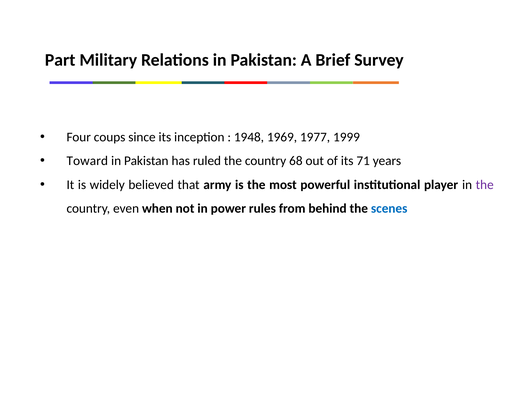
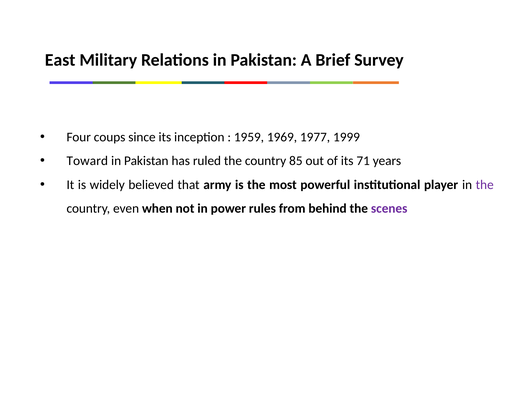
Part: Part -> East
1948: 1948 -> 1959
68: 68 -> 85
scenes colour: blue -> purple
